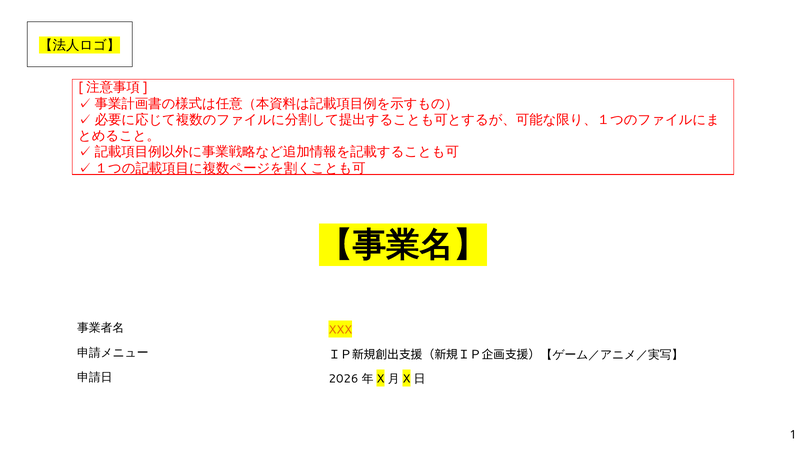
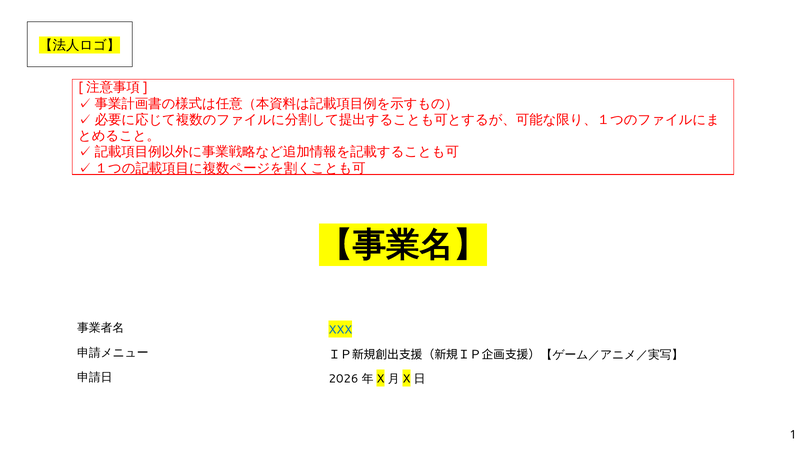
XXX colour: orange -> blue
